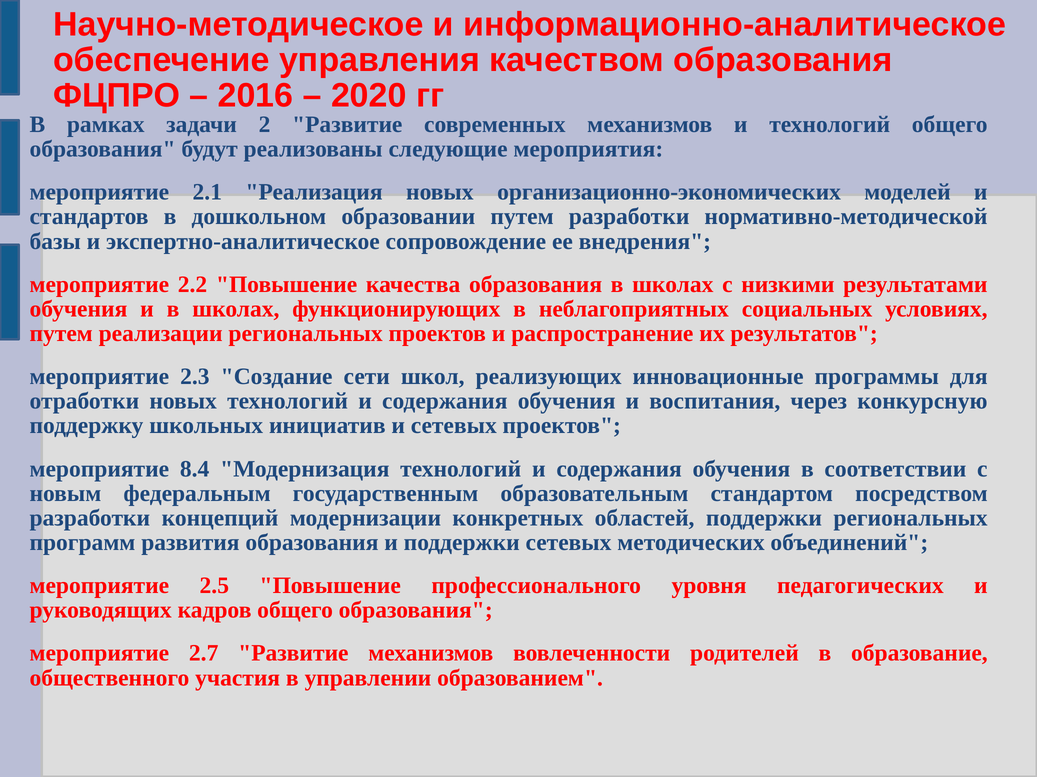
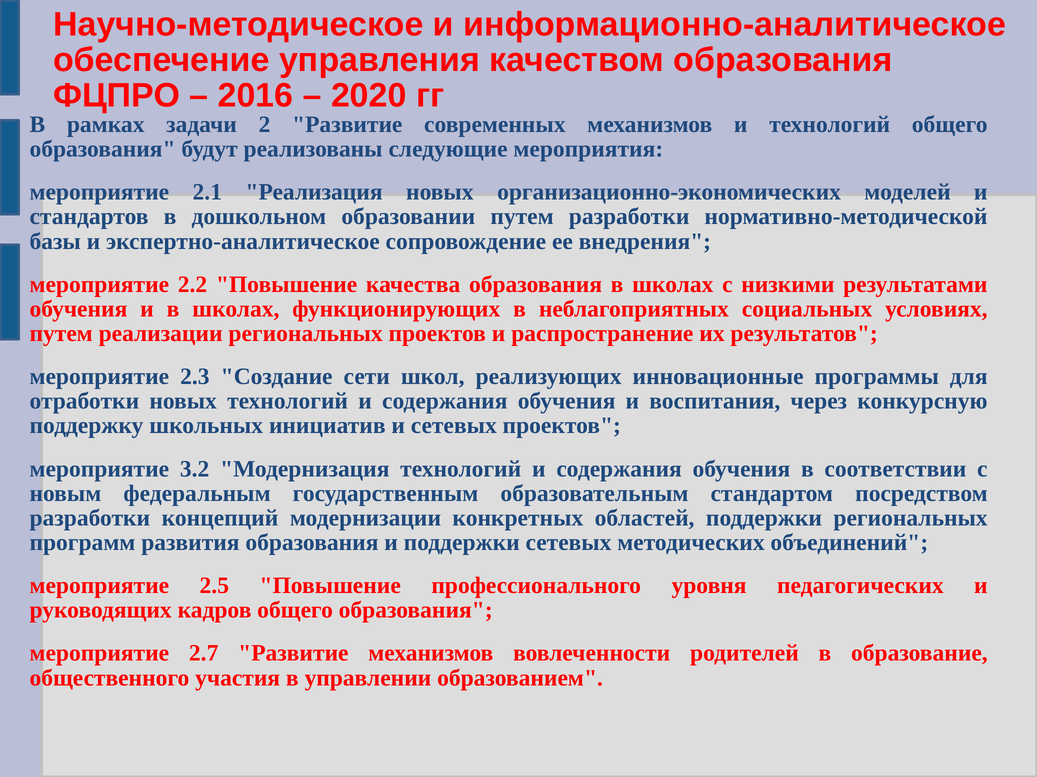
8.4: 8.4 -> 3.2
